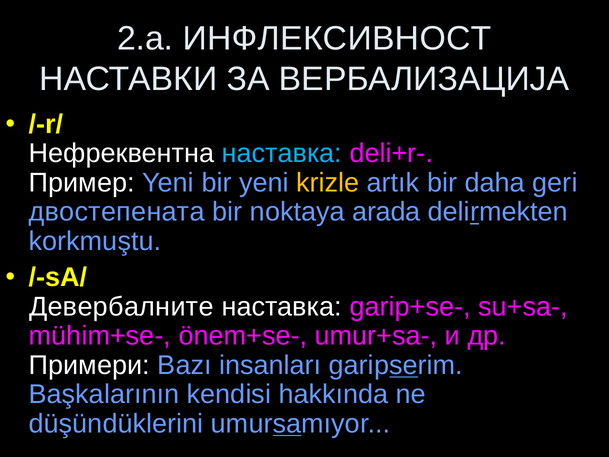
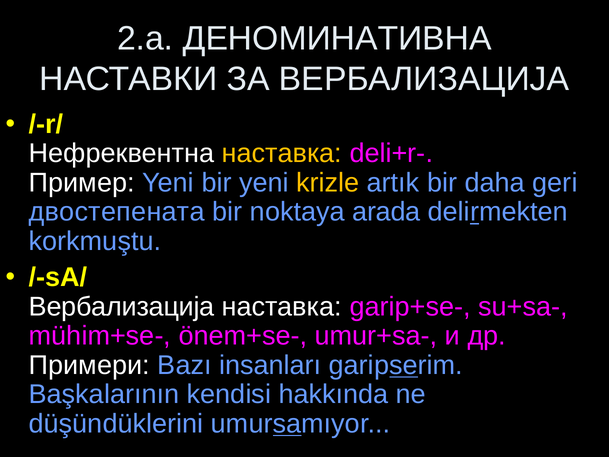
ИНФЛЕКСИВНОСТ: ИНФЛЕКСИВНОСТ -> ДЕНОМИНАТИВНА
наставка at (282, 153) colour: light blue -> yellow
Девербалните at (121, 306): Девербалните -> Вербализација
